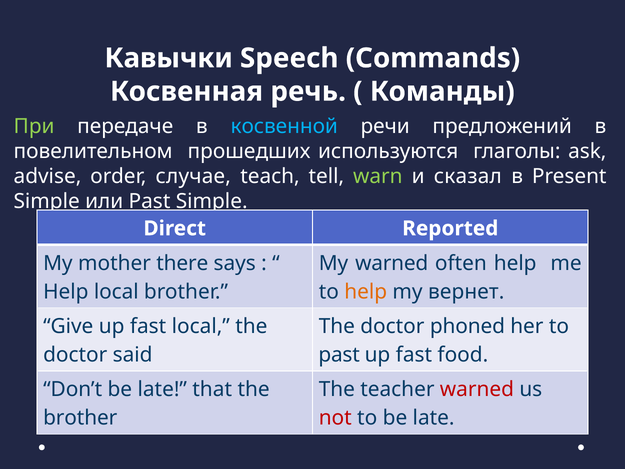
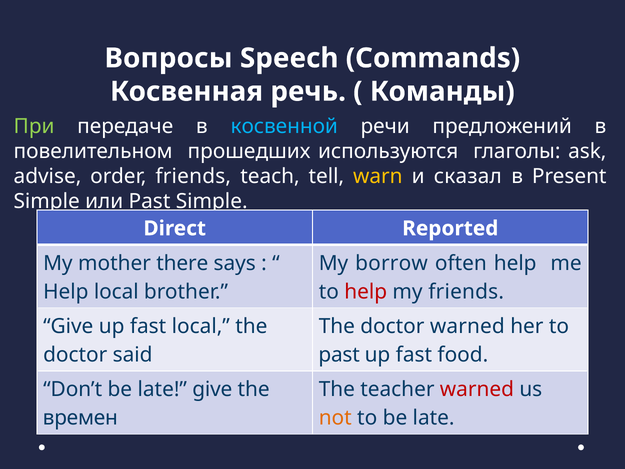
Кавычки: Кавычки -> Вопросы
order случае: случае -> friends
warn colour: light green -> yellow
My warned: warned -> borrow
help at (366, 291) colour: orange -> red
my вернет: вернет -> friends
doctor phoned: phoned -> warned
late that: that -> give
brother at (80, 418): brother -> времен
not colour: red -> orange
